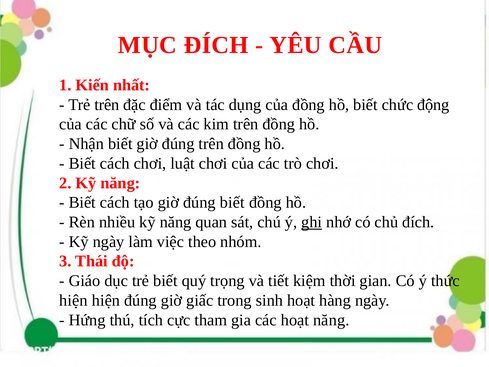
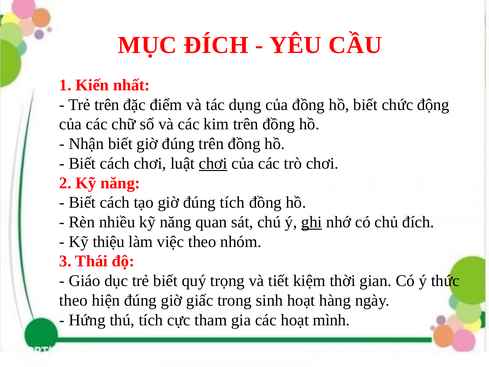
chơi at (213, 163) underline: none -> present
đúng biết: biết -> tích
Kỹ ngày: ngày -> thiệu
hiện at (73, 300): hiện -> theo
hoạt năng: năng -> mình
